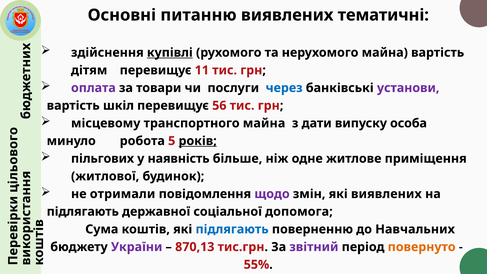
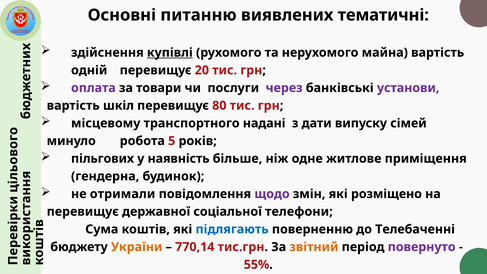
дітям: дітям -> одній
11: 11 -> 20
через colour: blue -> purple
56: 56 -> 80
транспортного майна: майна -> надані
особа: особа -> сімей
років underline: present -> none
житлової: житлової -> гендерна
які виявлених: виявлених -> розміщено
підлягають at (83, 212): підлягають -> перевищує
допомога: допомога -> телефони
Навчальних: Навчальних -> Телебаченні
України colour: purple -> orange
870,13: 870,13 -> 770,14
звітний colour: purple -> orange
повернуто colour: orange -> purple
